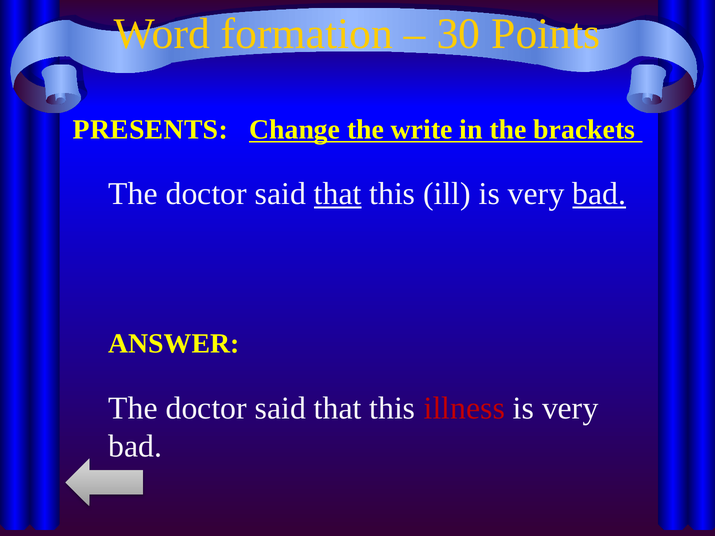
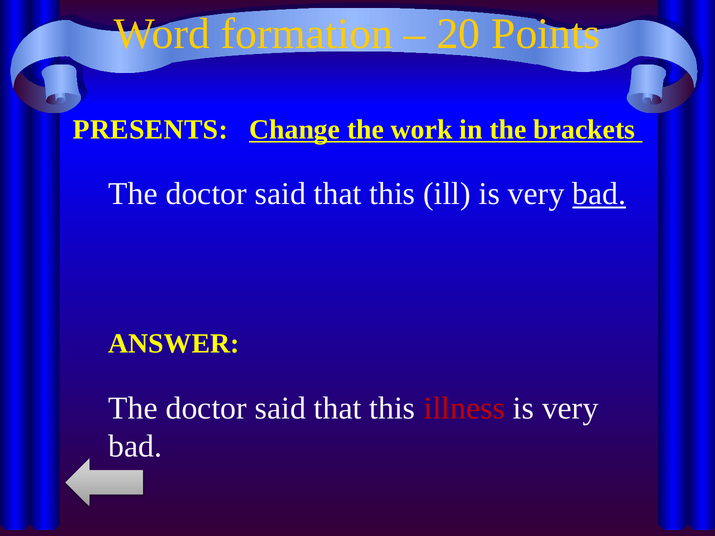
30: 30 -> 20
write: write -> work
that at (338, 194) underline: present -> none
